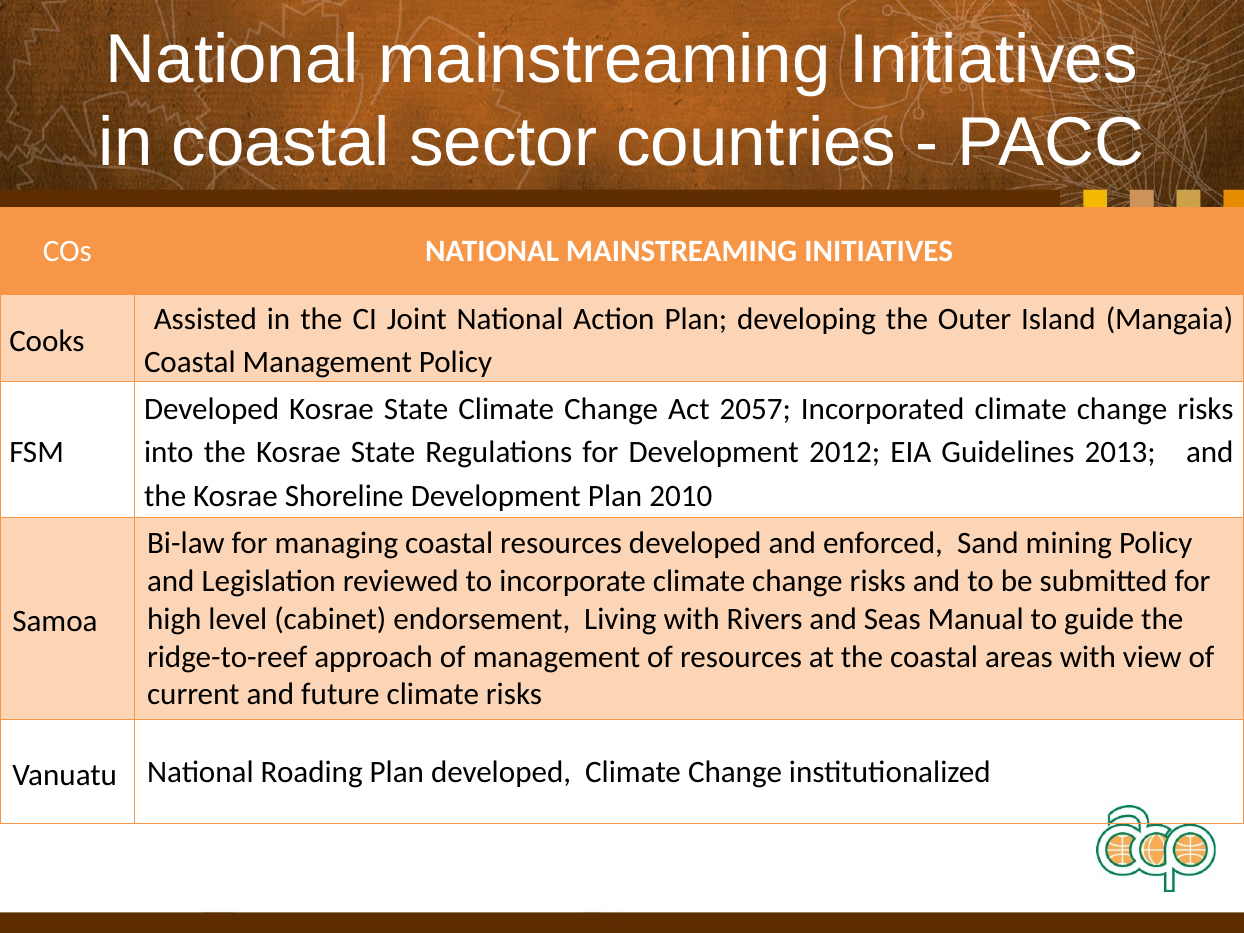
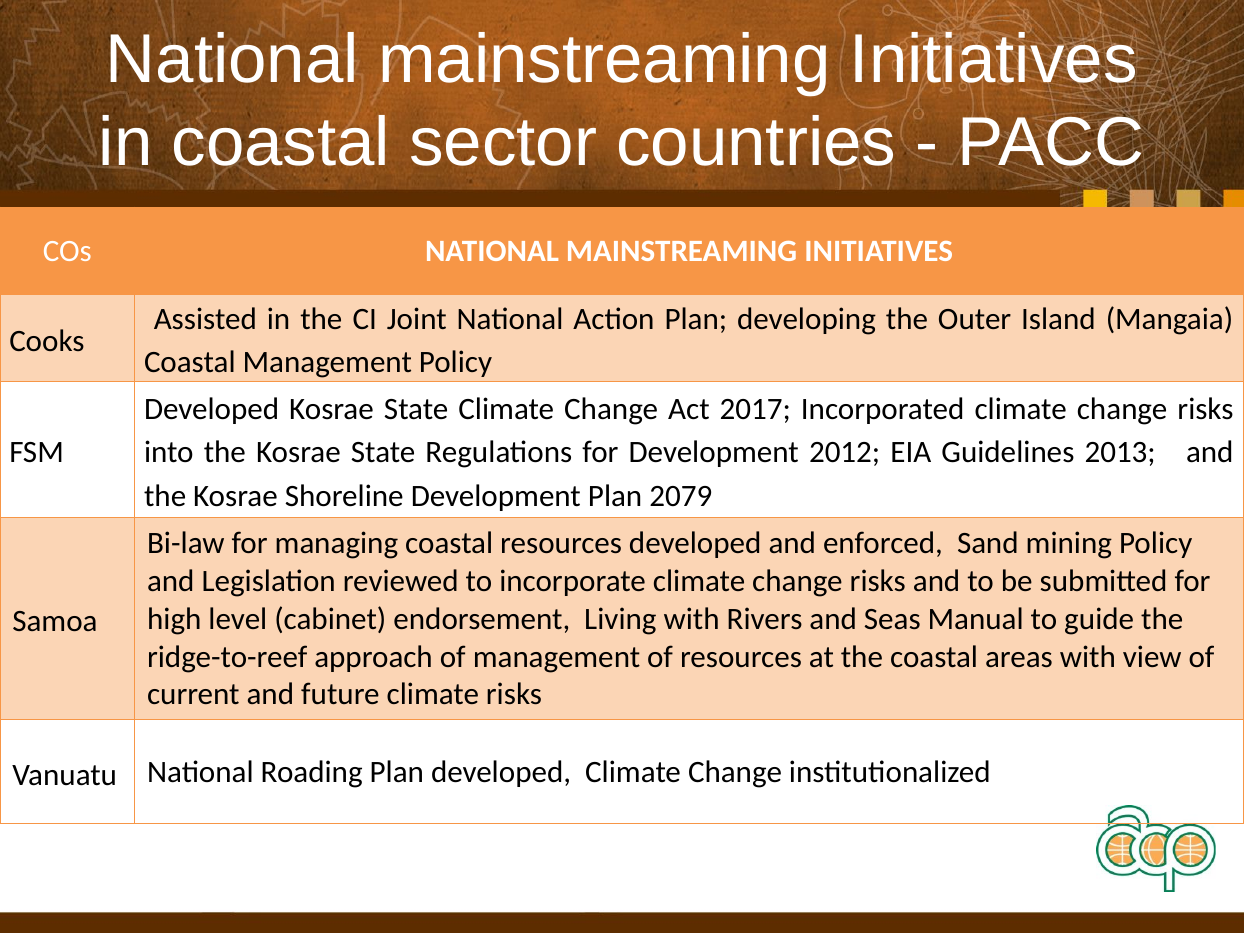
2057: 2057 -> 2017
2010: 2010 -> 2079
